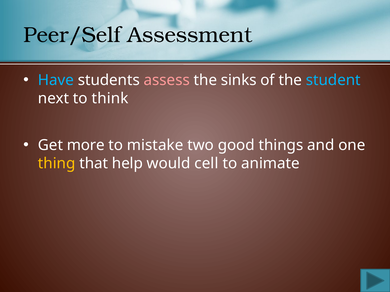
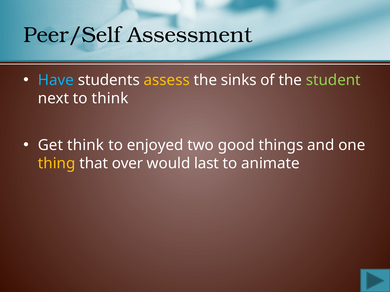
assess colour: pink -> yellow
student colour: light blue -> light green
Get more: more -> think
mistake: mistake -> enjoyed
help: help -> over
cell: cell -> last
